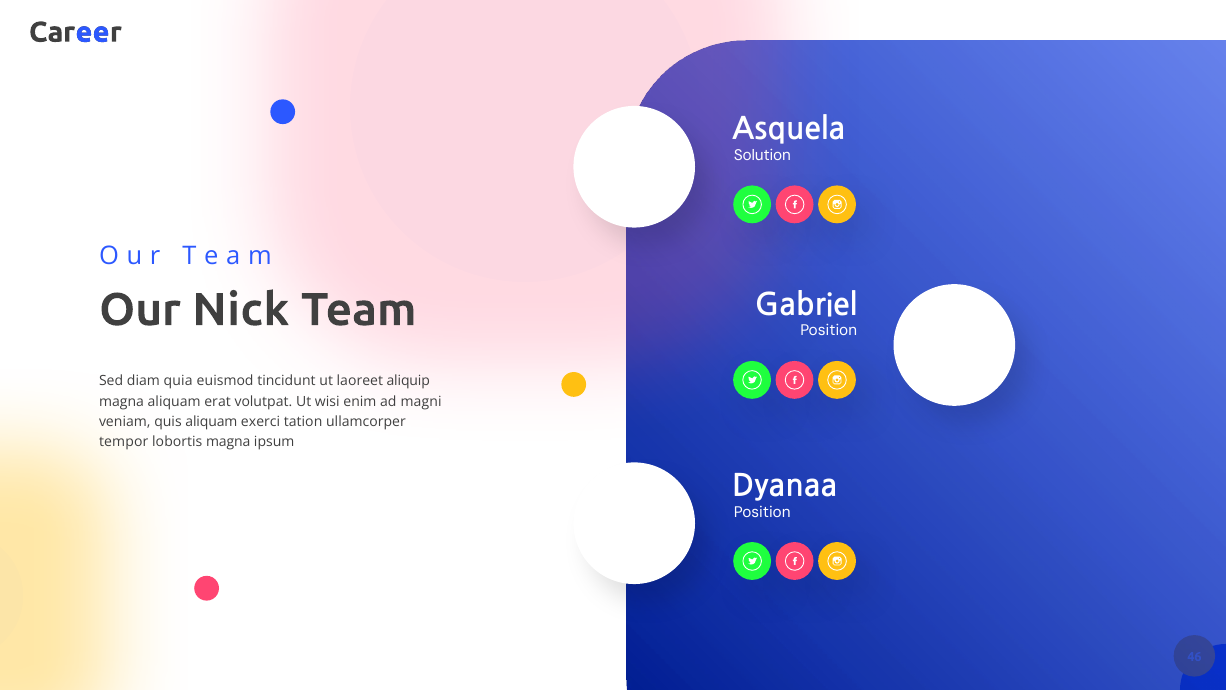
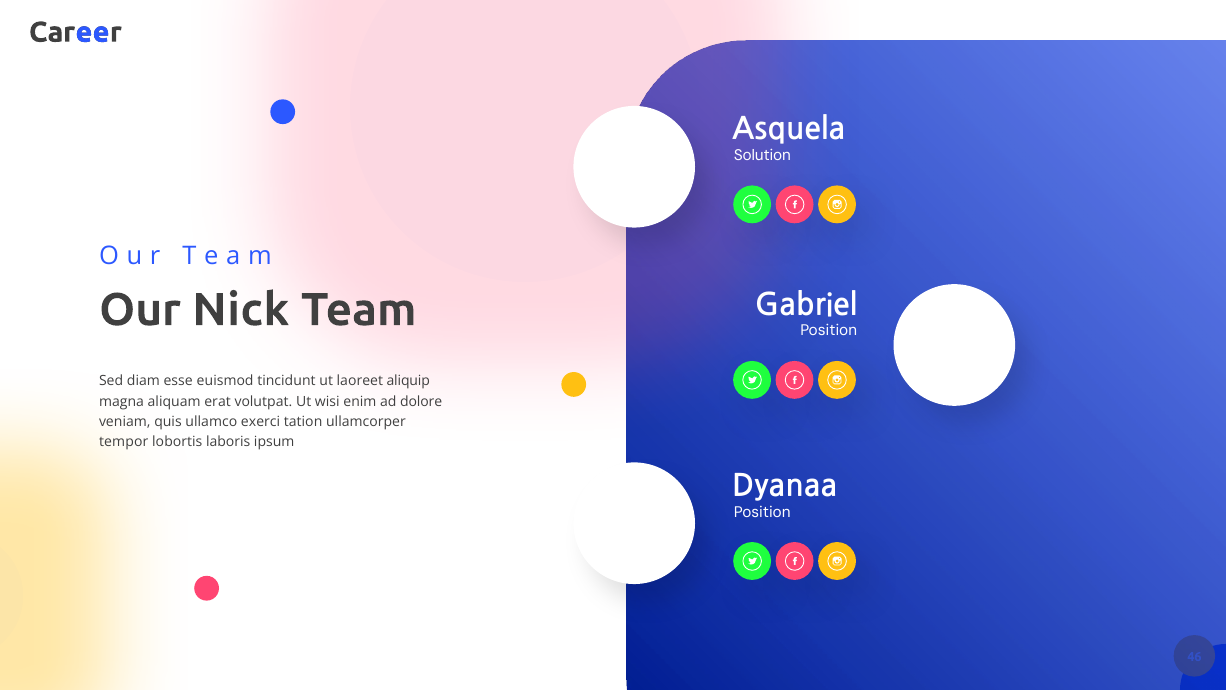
quia: quia -> esse
magni: magni -> dolore
quis aliquam: aliquam -> ullamco
lobortis magna: magna -> laboris
